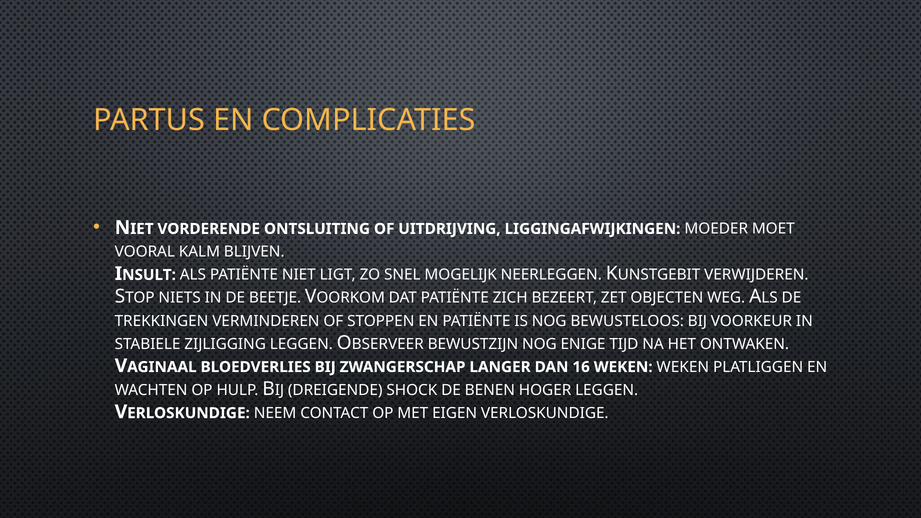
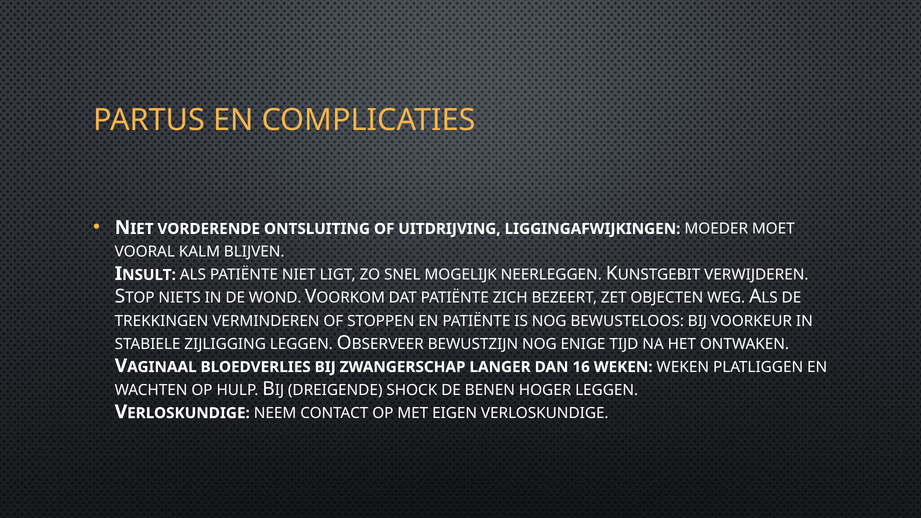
BEETJE: BEETJE -> WOND
